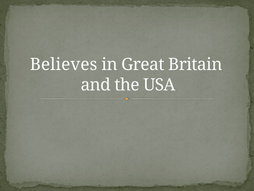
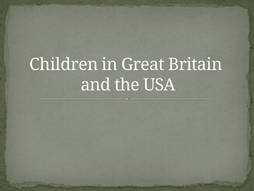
Believes: Believes -> Children
